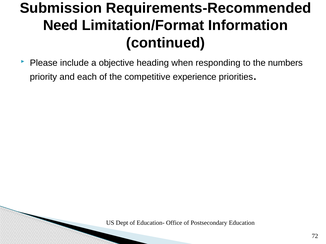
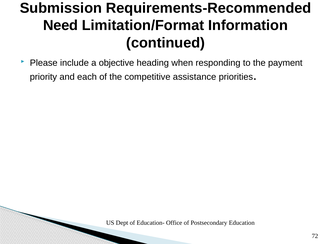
numbers: numbers -> payment
experience: experience -> assistance
